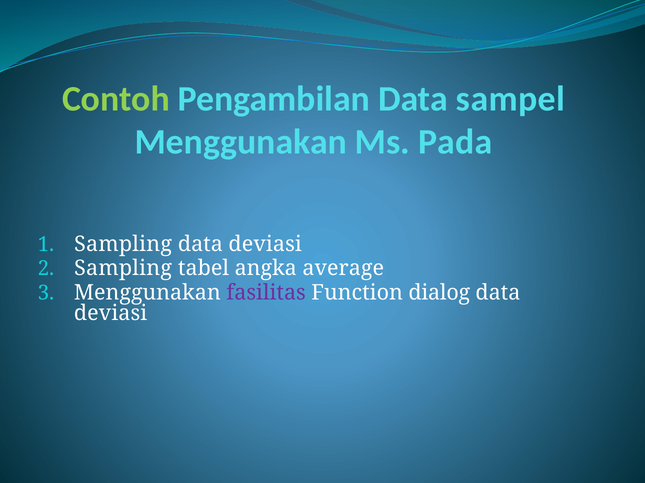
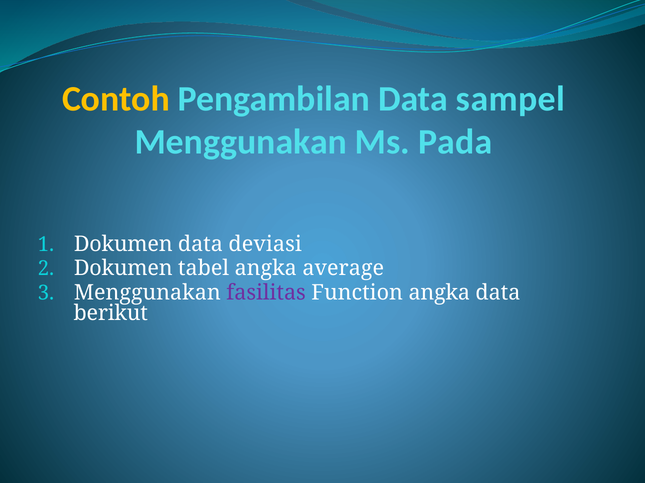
Contoh colour: light green -> yellow
Sampling at (123, 244): Sampling -> Dokumen
Sampling at (123, 269): Sampling -> Dokumen
Function dialog: dialog -> angka
deviasi at (111, 314): deviasi -> berikut
